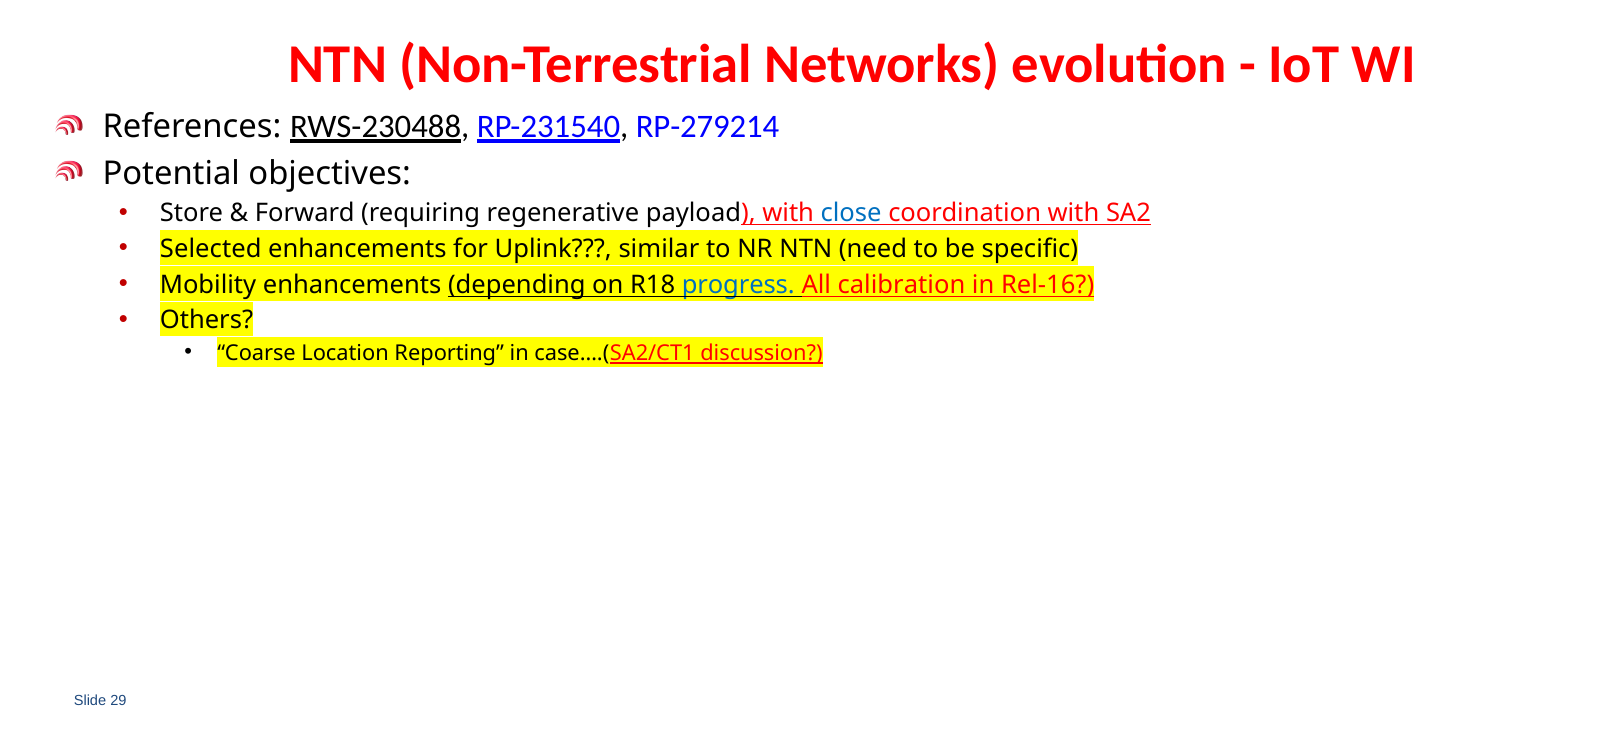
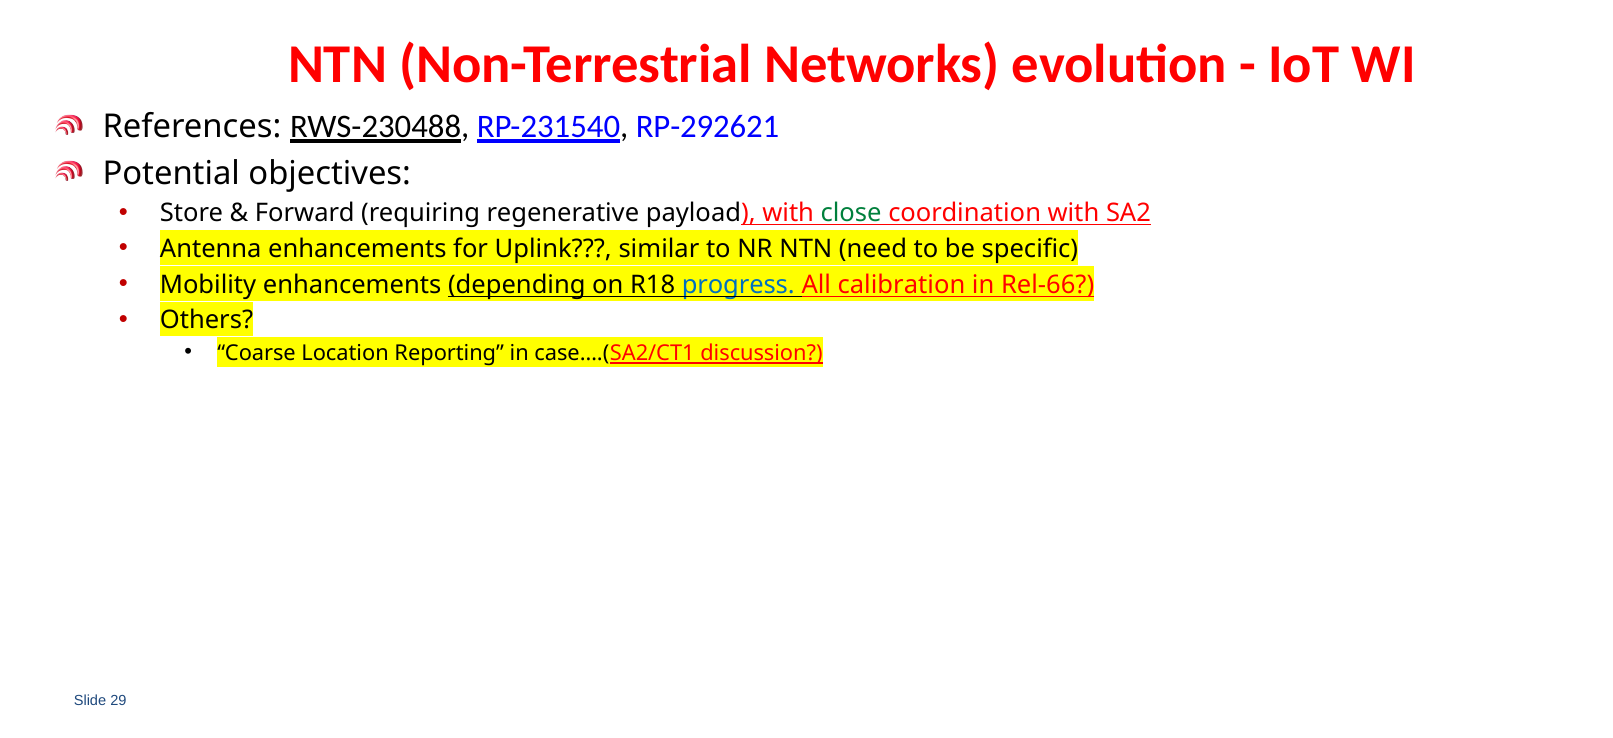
RP-279214: RP-279214 -> RP-292621
close colour: blue -> green
Selected: Selected -> Antenna
Rel-16: Rel-16 -> Rel-66
